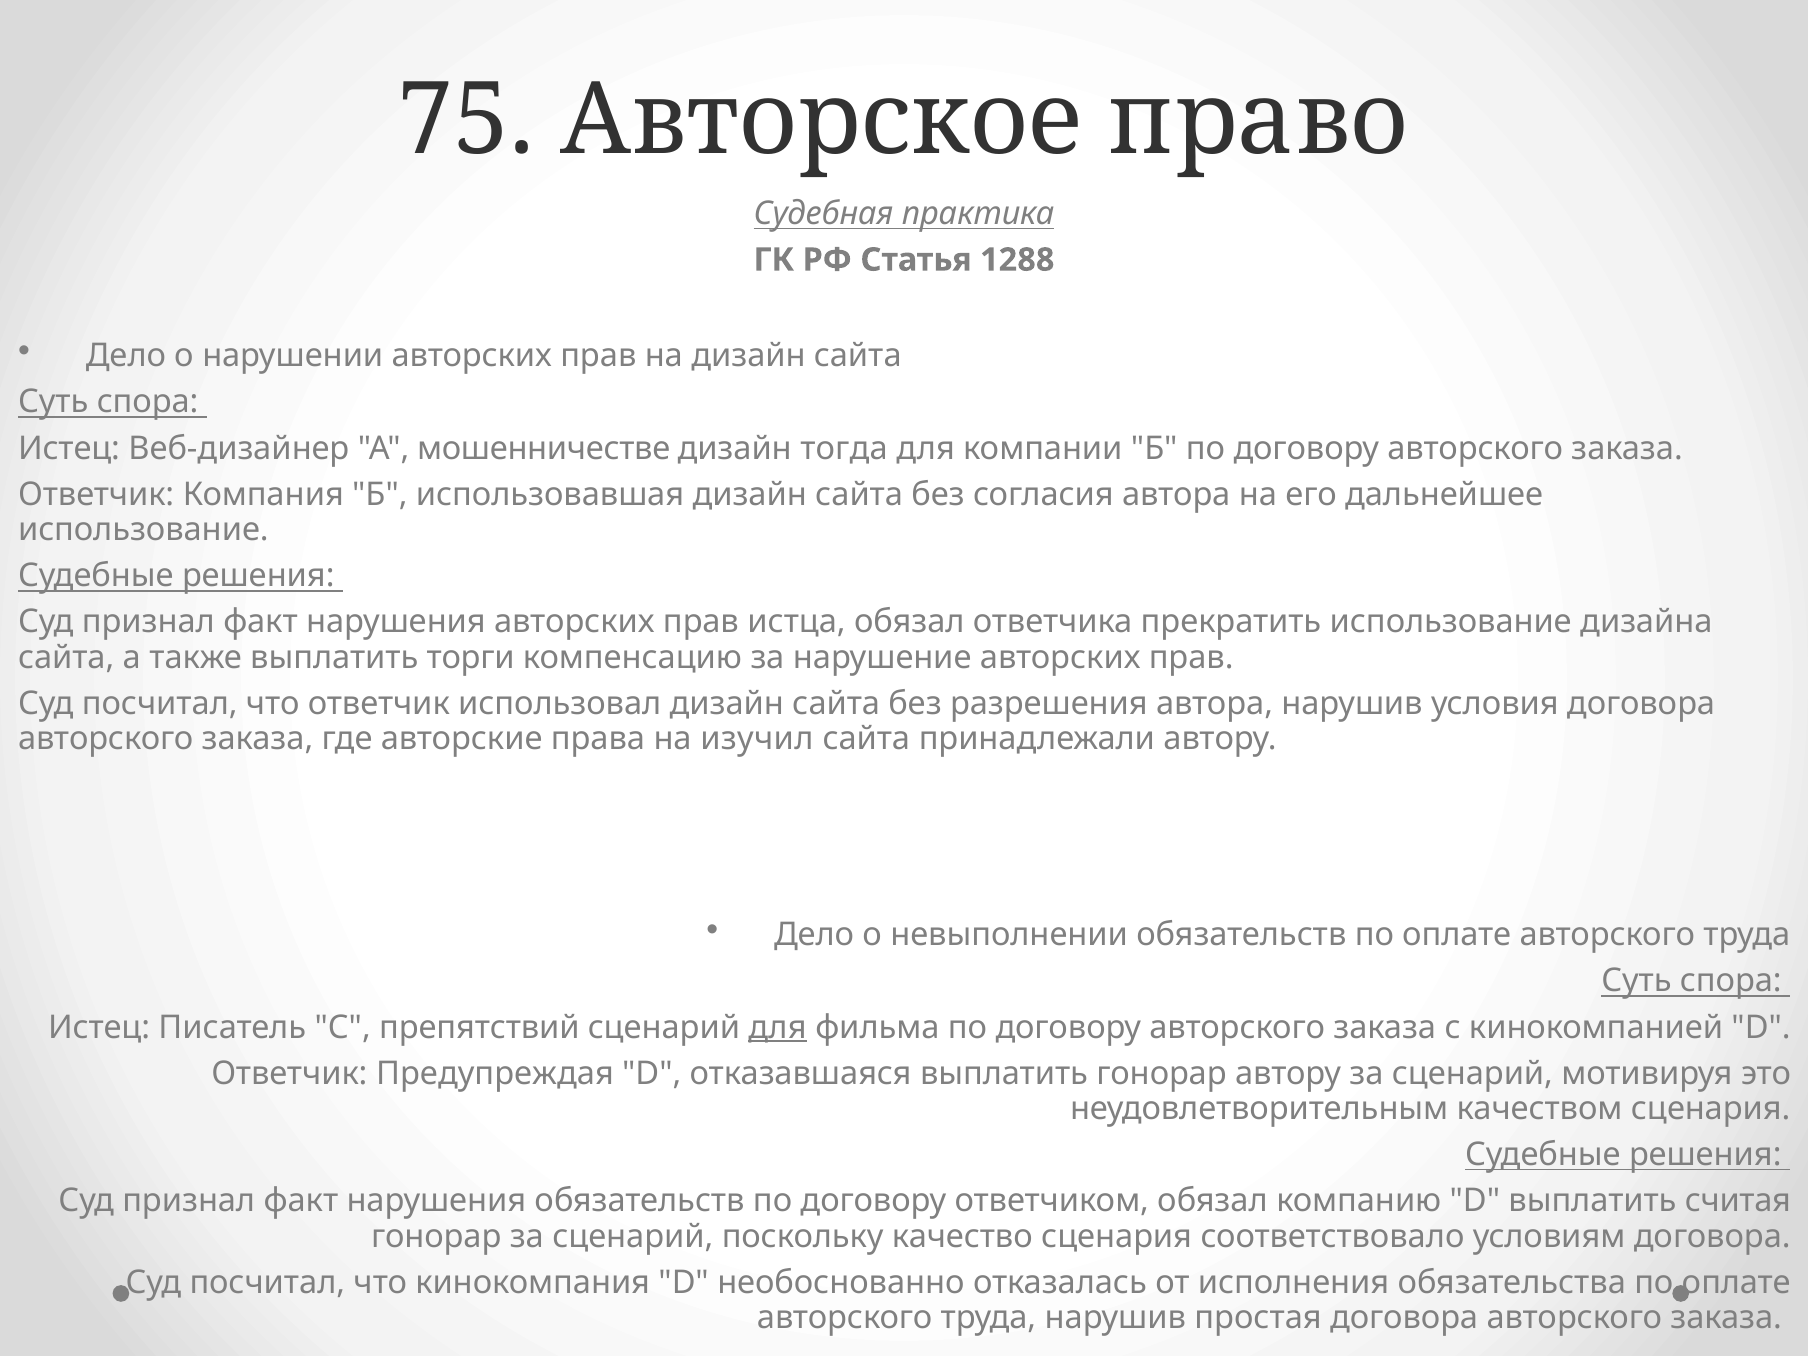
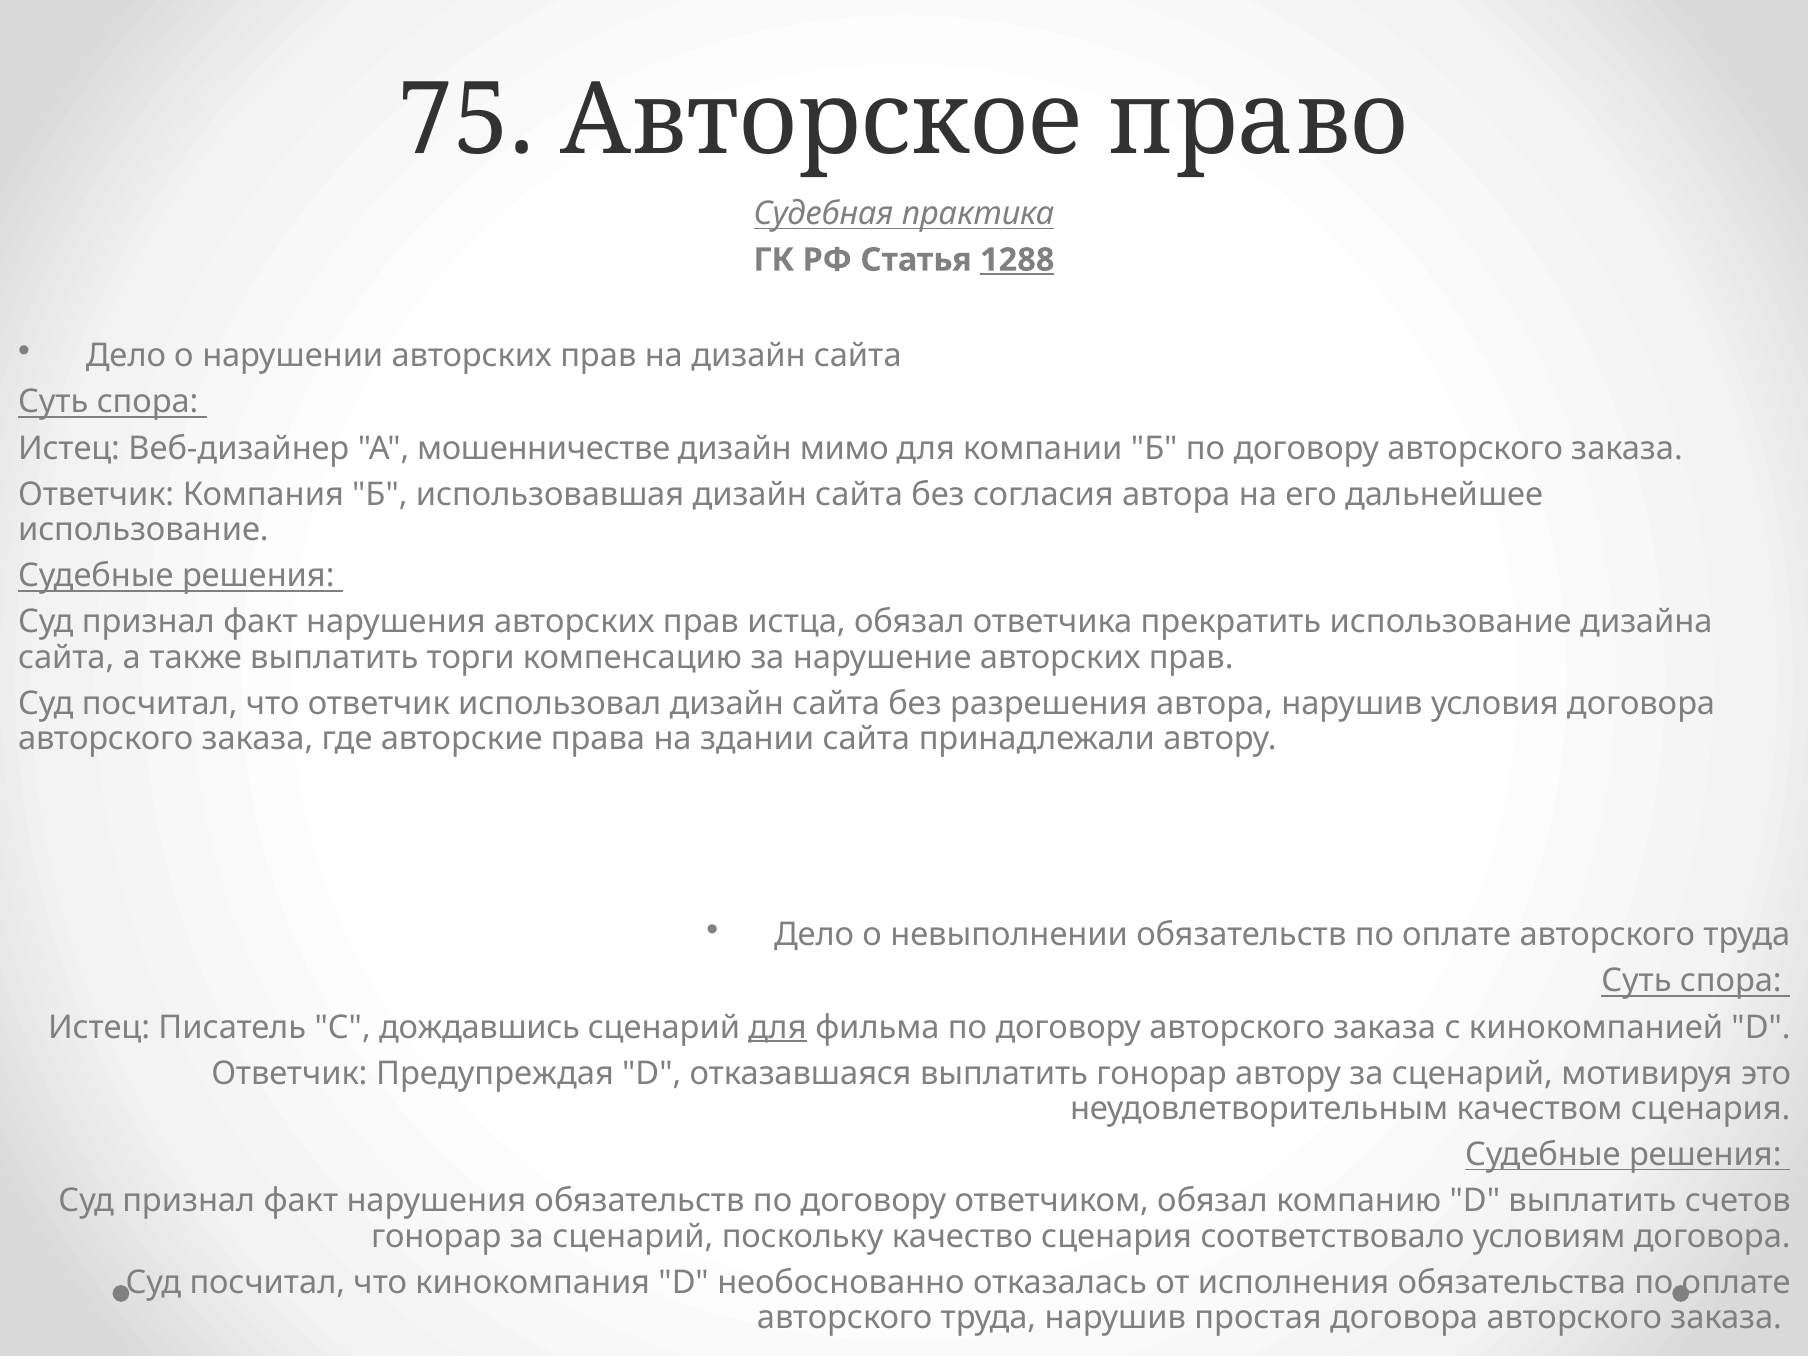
1288 underline: none -> present
тогда: тогда -> мимо
изучил: изучил -> здании
препятствий: препятствий -> дождавшись
считая: считая -> счетов
